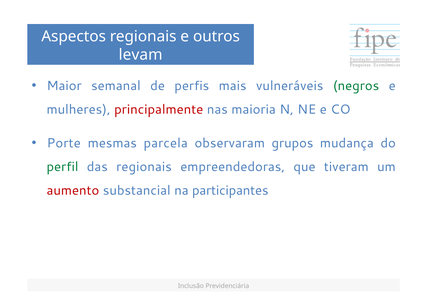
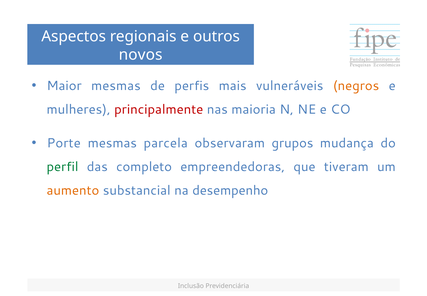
levam: levam -> novos
Maior semanal: semanal -> mesmas
negros colour: green -> orange
das regionais: regionais -> completo
aumento colour: red -> orange
participantes: participantes -> desempenho
